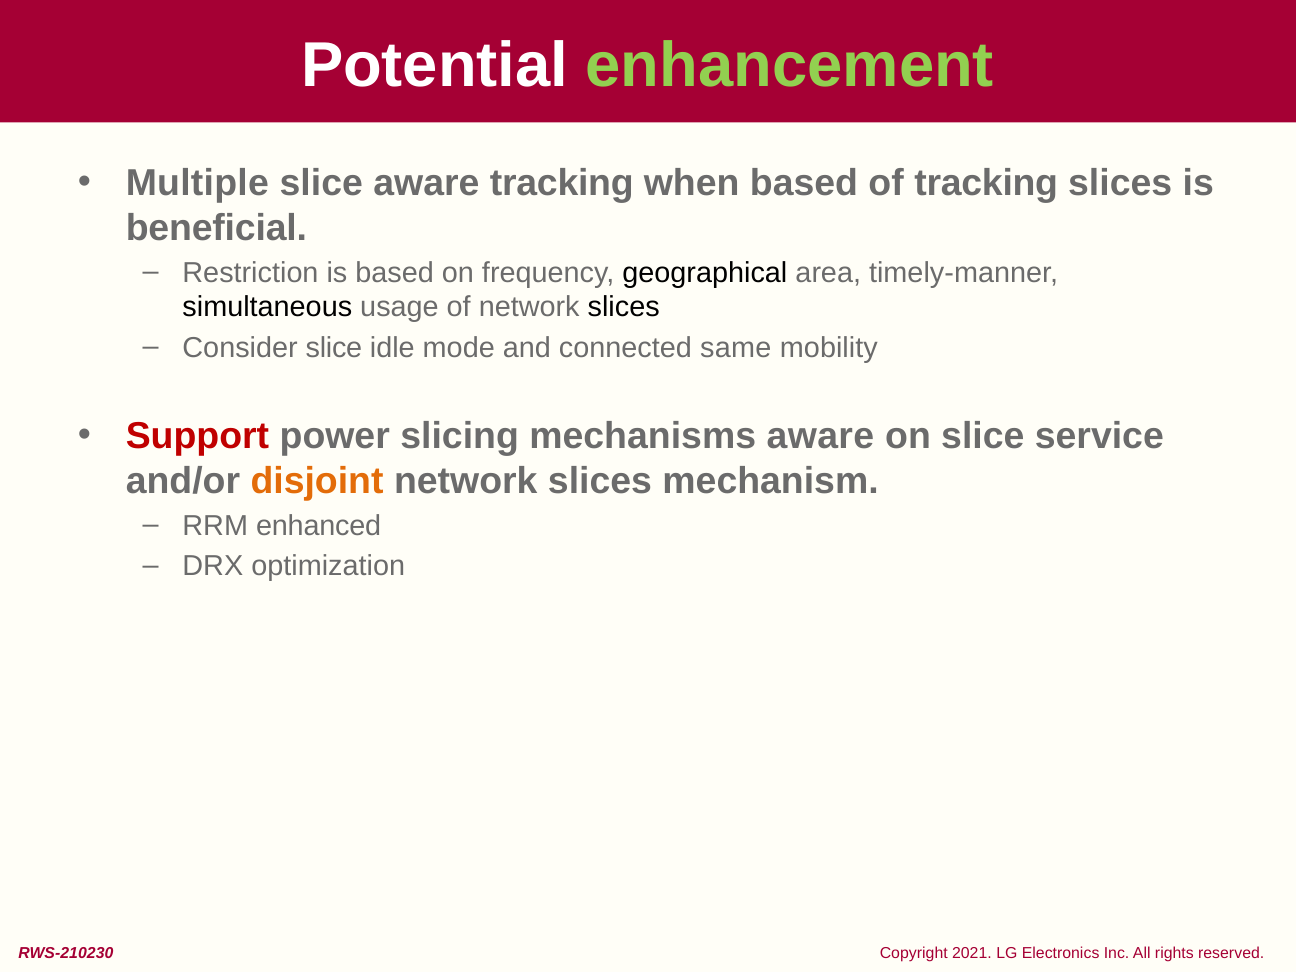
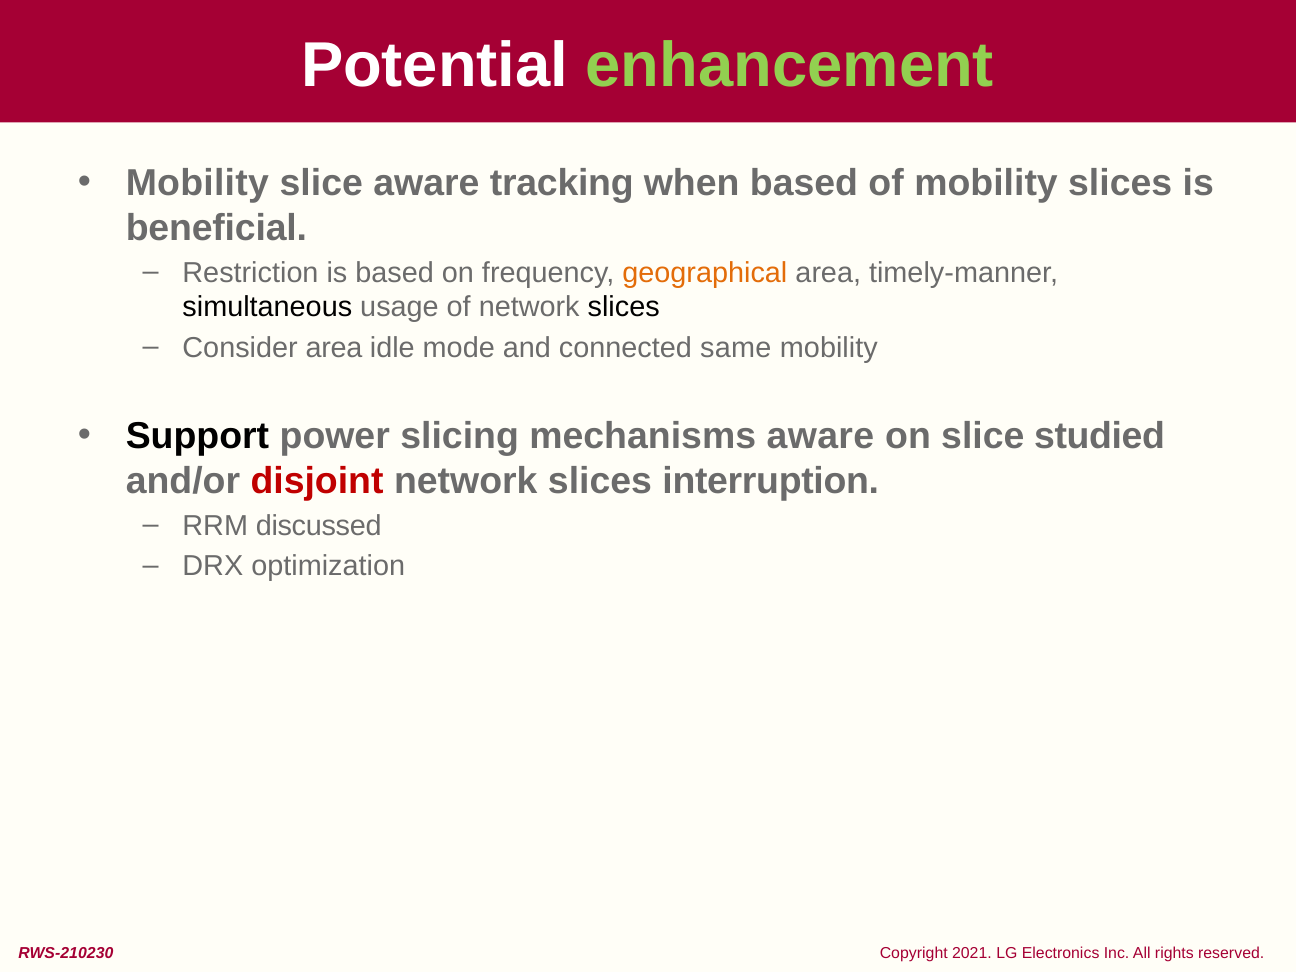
Multiple at (197, 183): Multiple -> Mobility
of tracking: tracking -> mobility
geographical colour: black -> orange
Consider slice: slice -> area
Support colour: red -> black
service: service -> studied
disjoint colour: orange -> red
mechanism: mechanism -> interruption
enhanced: enhanced -> discussed
